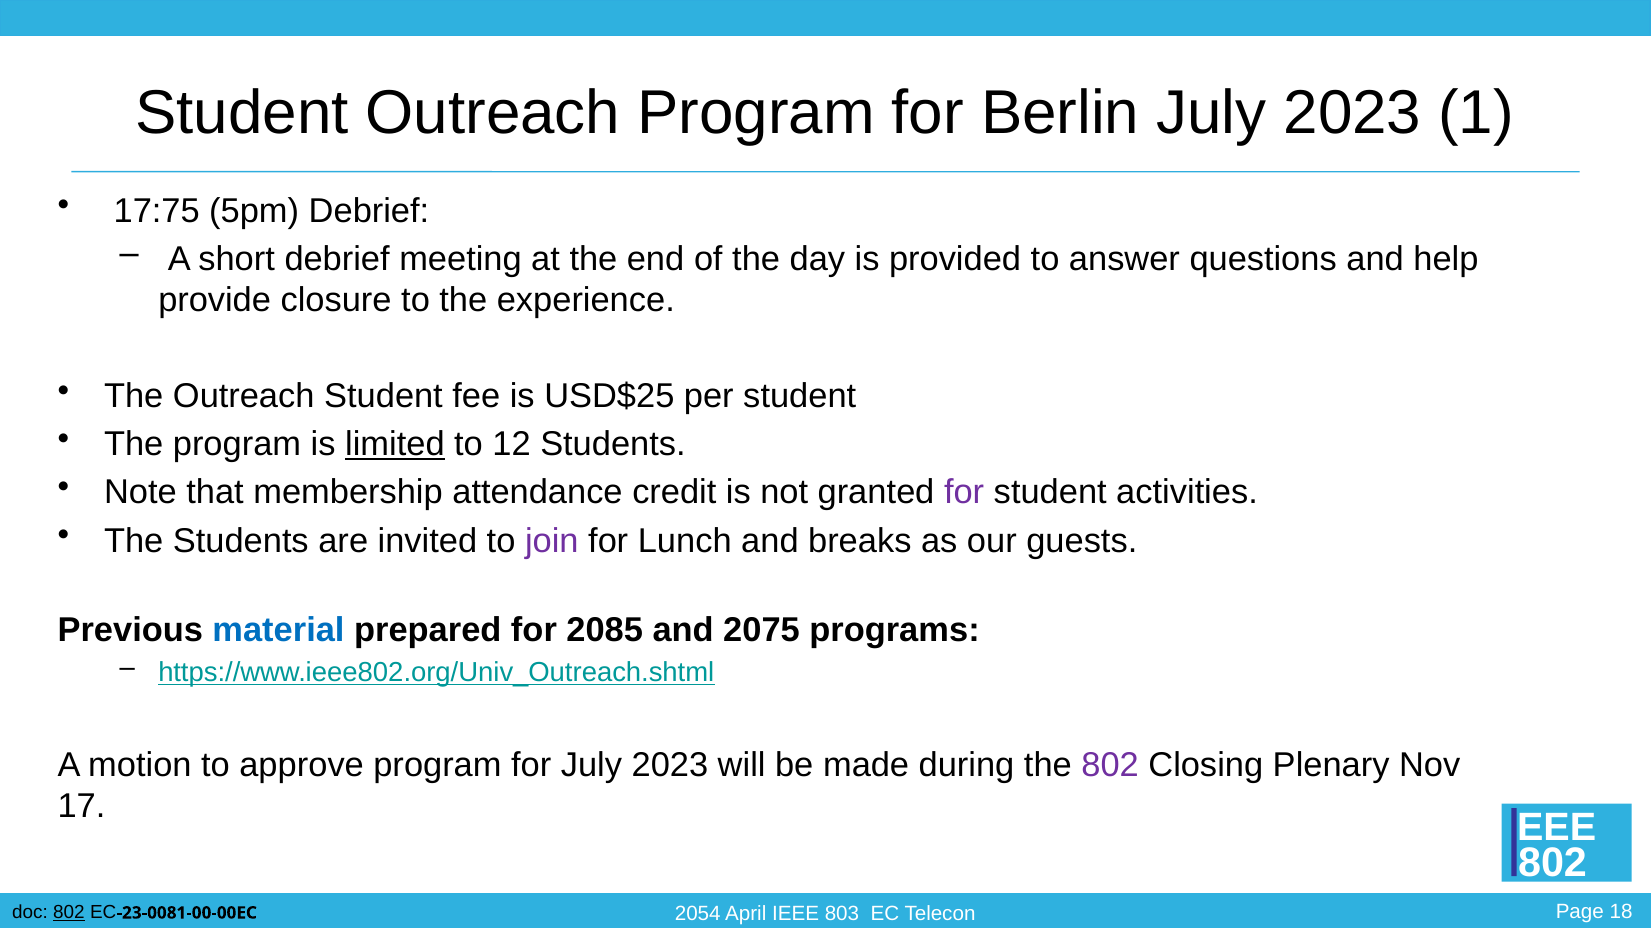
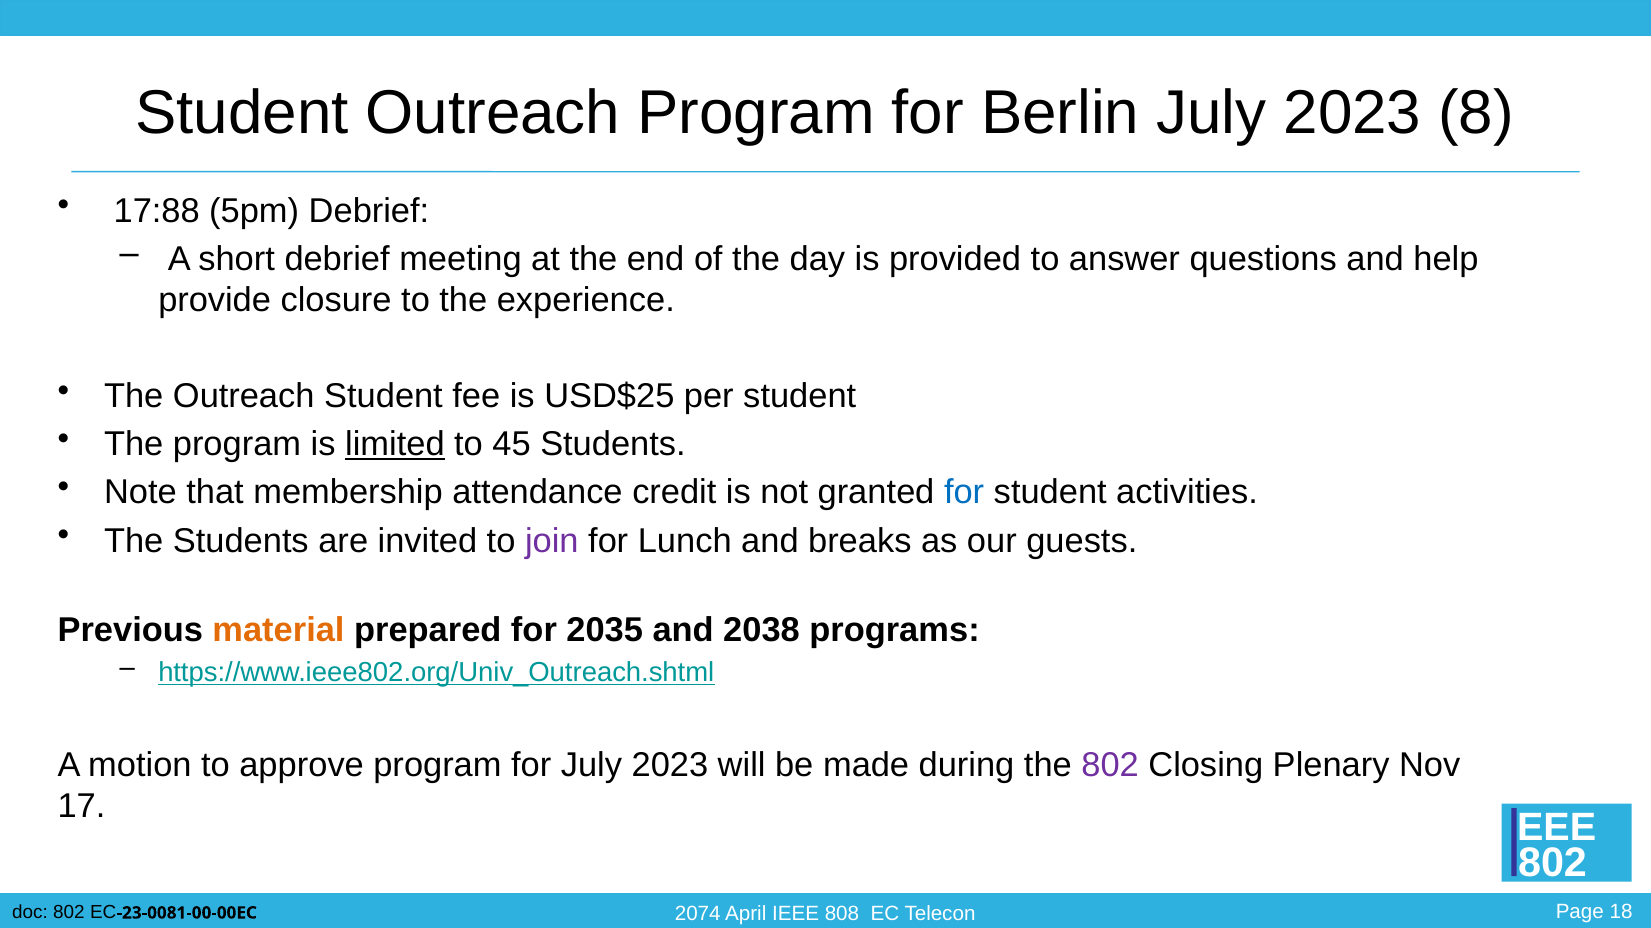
1: 1 -> 8
17:75: 17:75 -> 17:88
12: 12 -> 45
for at (964, 493) colour: purple -> blue
material colour: blue -> orange
2085: 2085 -> 2035
2075: 2075 -> 2038
802 at (69, 913) underline: present -> none
2054: 2054 -> 2074
803: 803 -> 808
